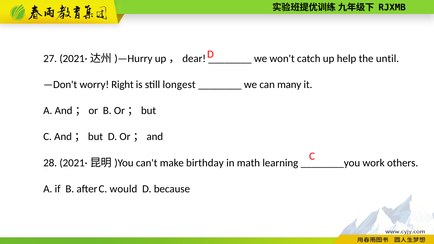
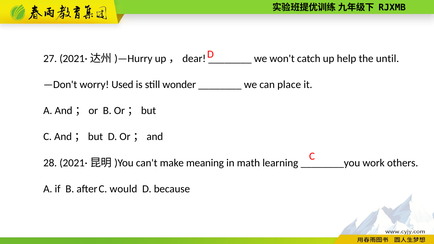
Right: Right -> Used
longest: longest -> wonder
many: many -> place
birthday: birthday -> meaning
